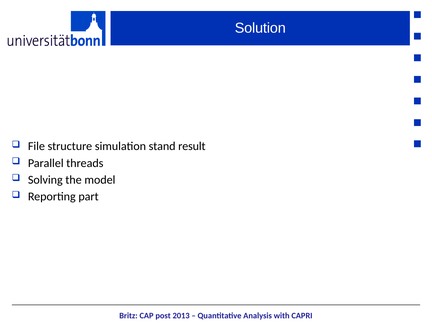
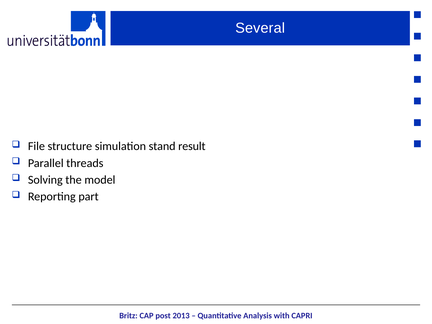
Solution: Solution -> Several
